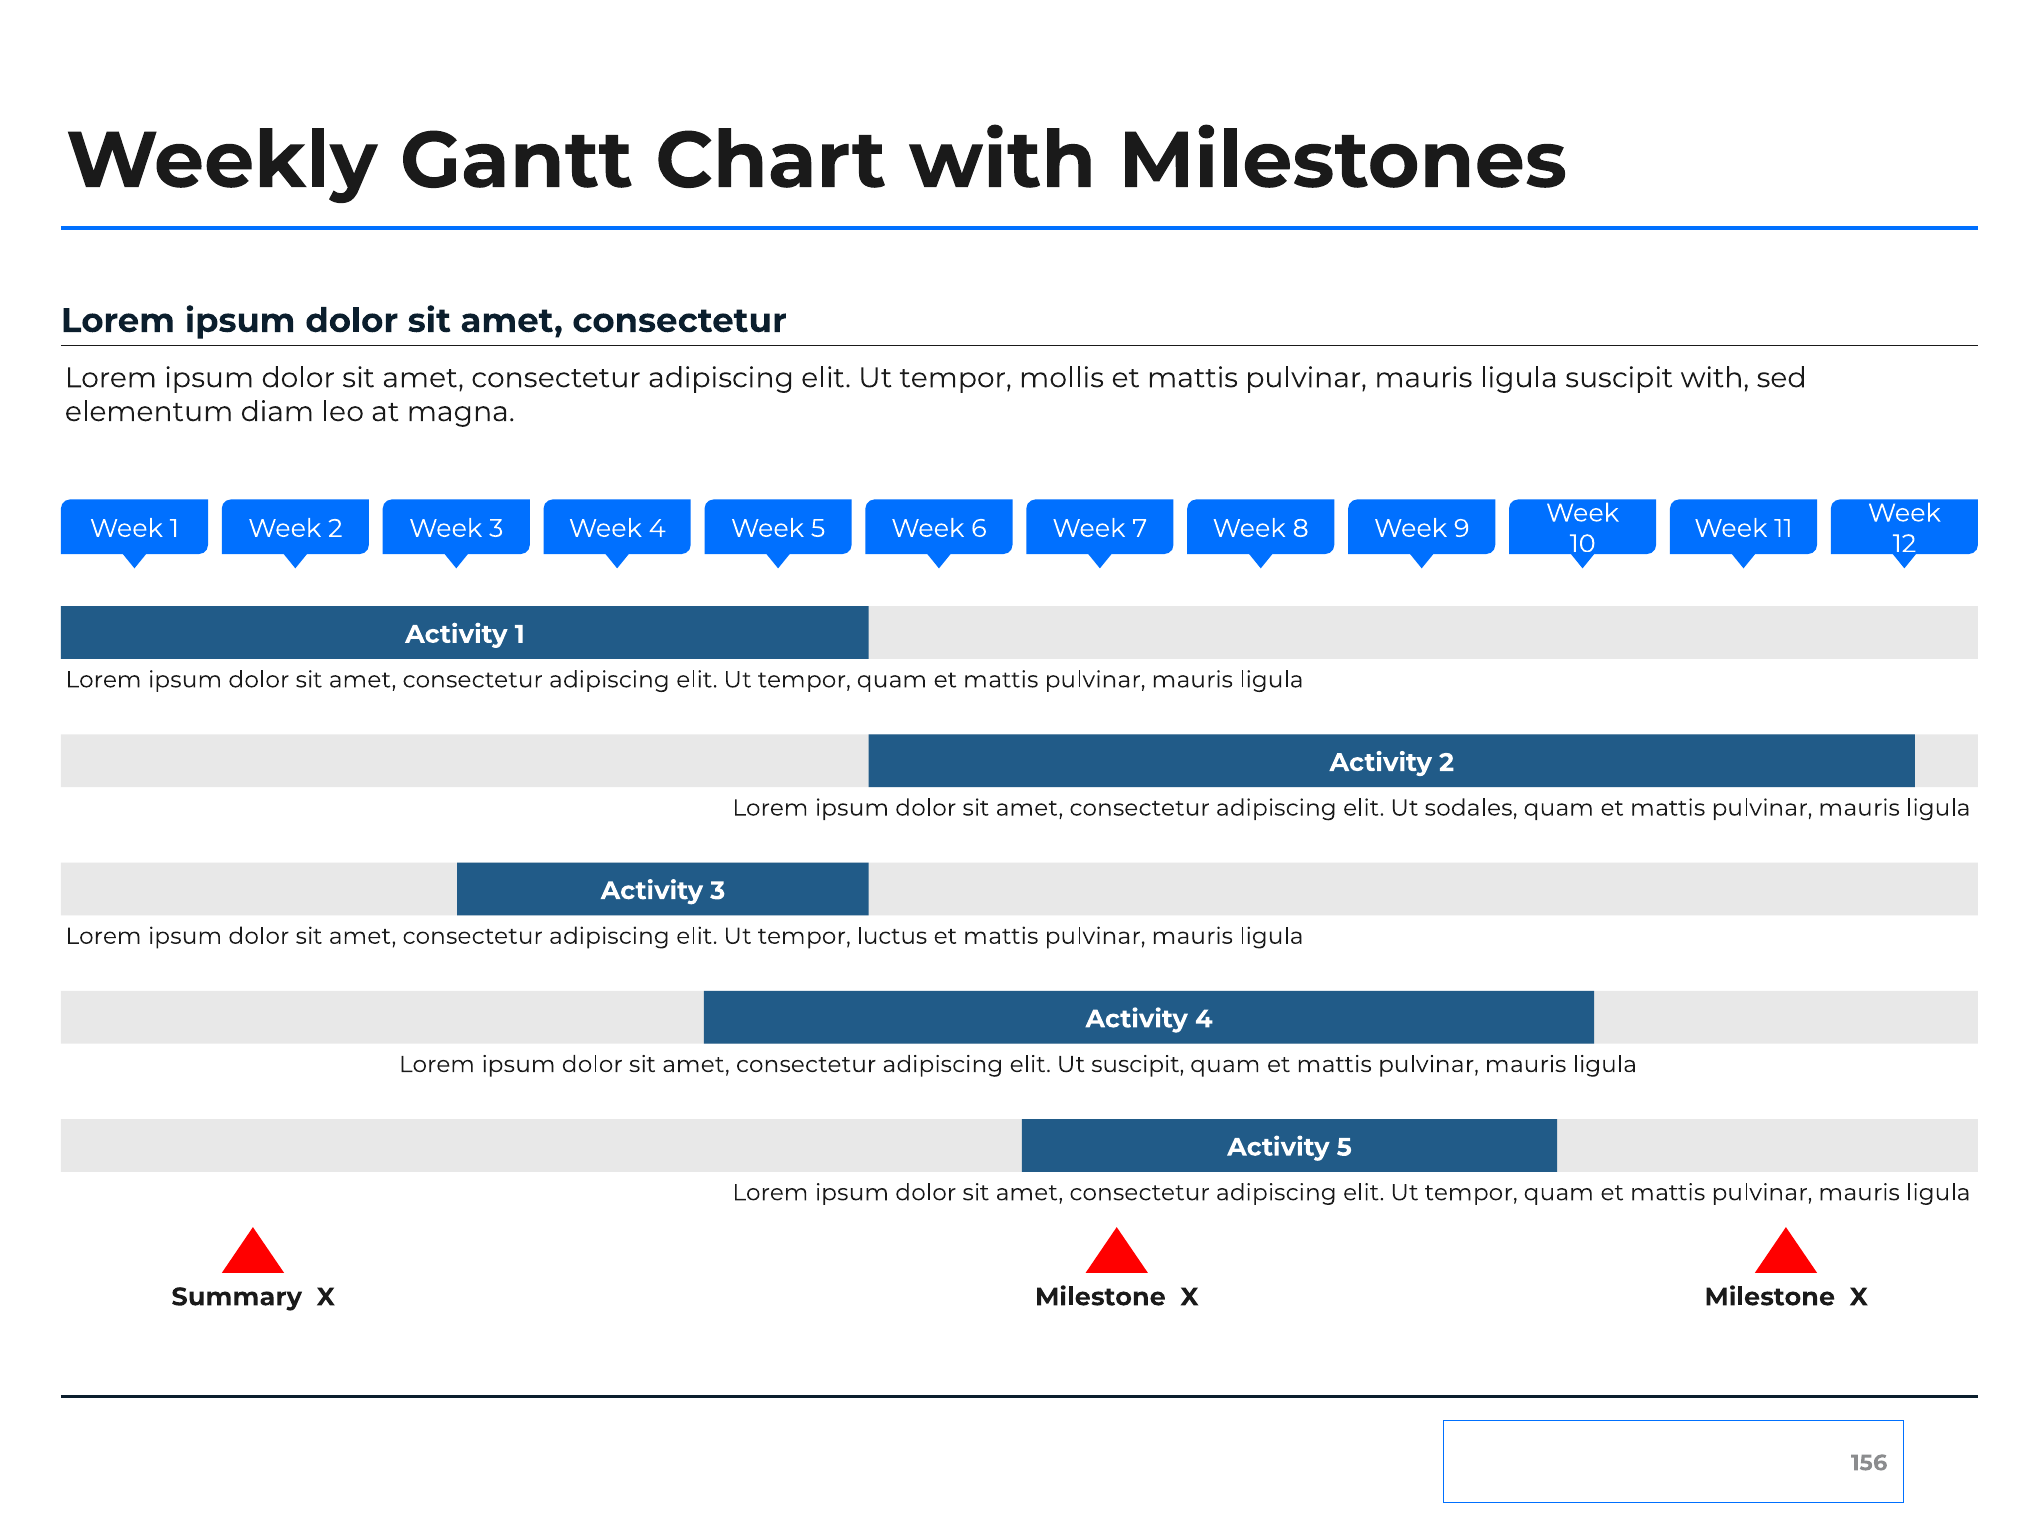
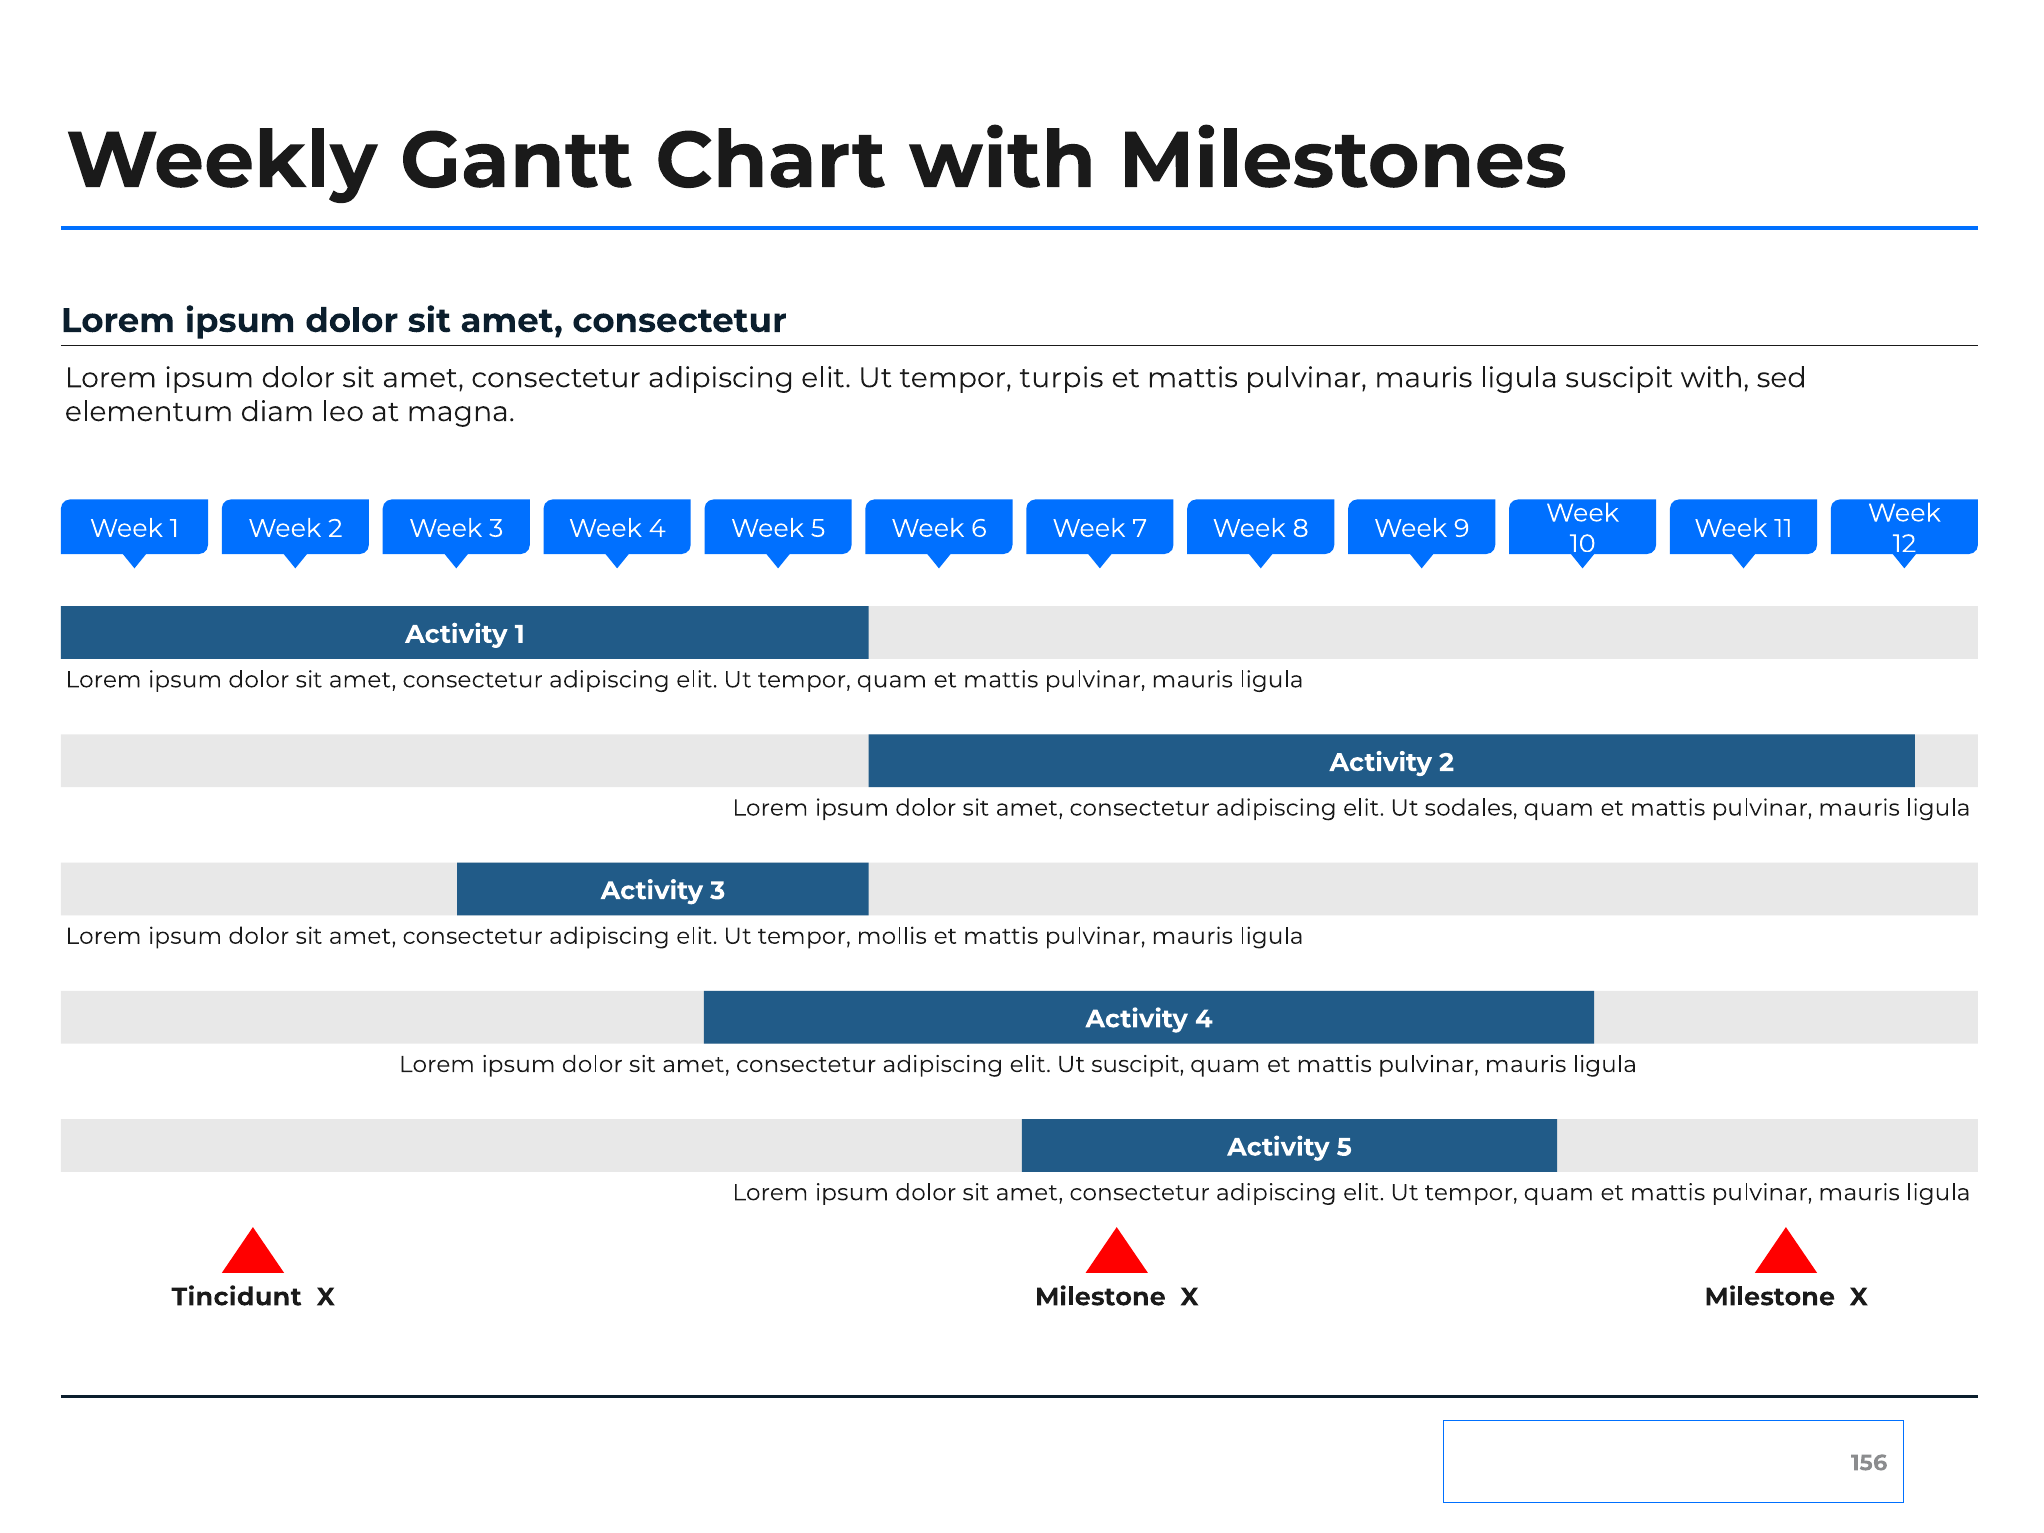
mollis: mollis -> turpis
luctus: luctus -> mollis
Summary: Summary -> Tincidunt
